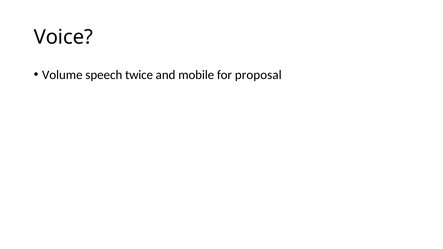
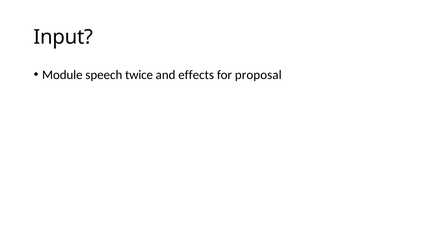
Voice: Voice -> Input
Volume: Volume -> Module
mobile: mobile -> effects
